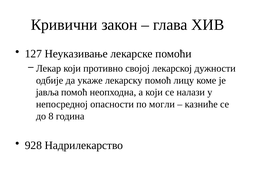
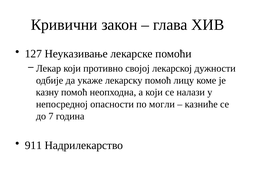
јавља: јавља -> казну
8: 8 -> 7
928: 928 -> 911
